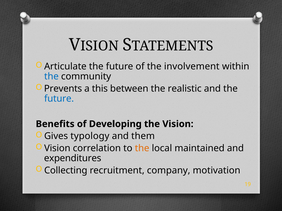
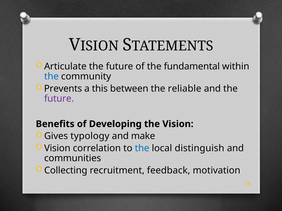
involvement: involvement -> fundamental
realistic: realistic -> reliable
future at (59, 99) colour: blue -> purple
them: them -> make
the at (142, 149) colour: orange -> blue
maintained: maintained -> distinguish
expenditures: expenditures -> communities
company: company -> feedback
